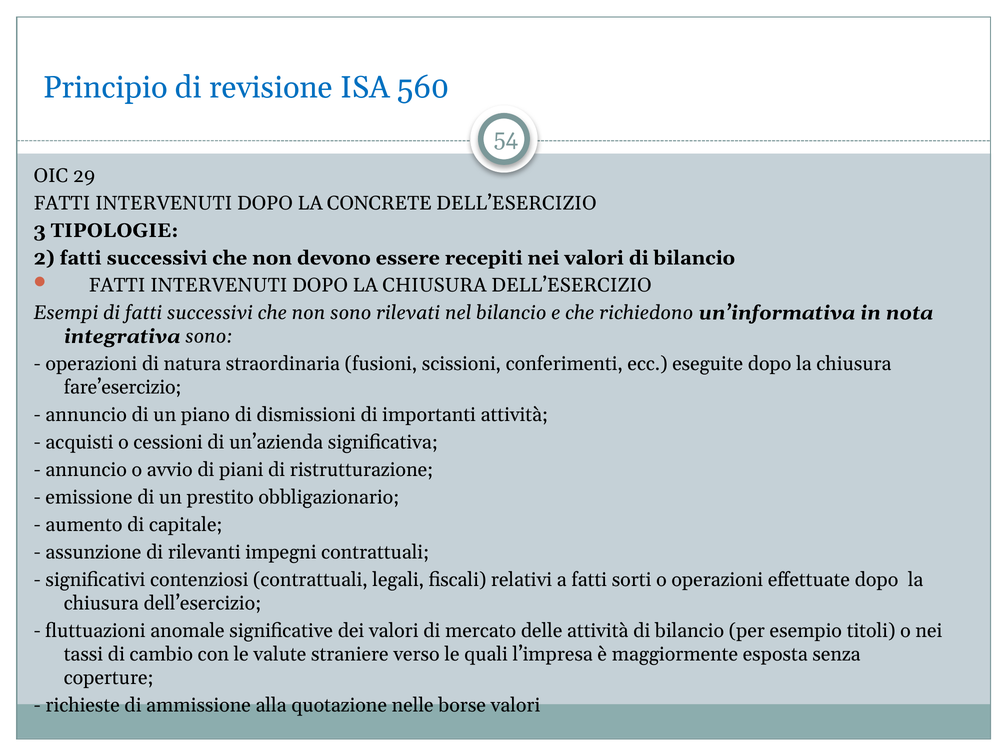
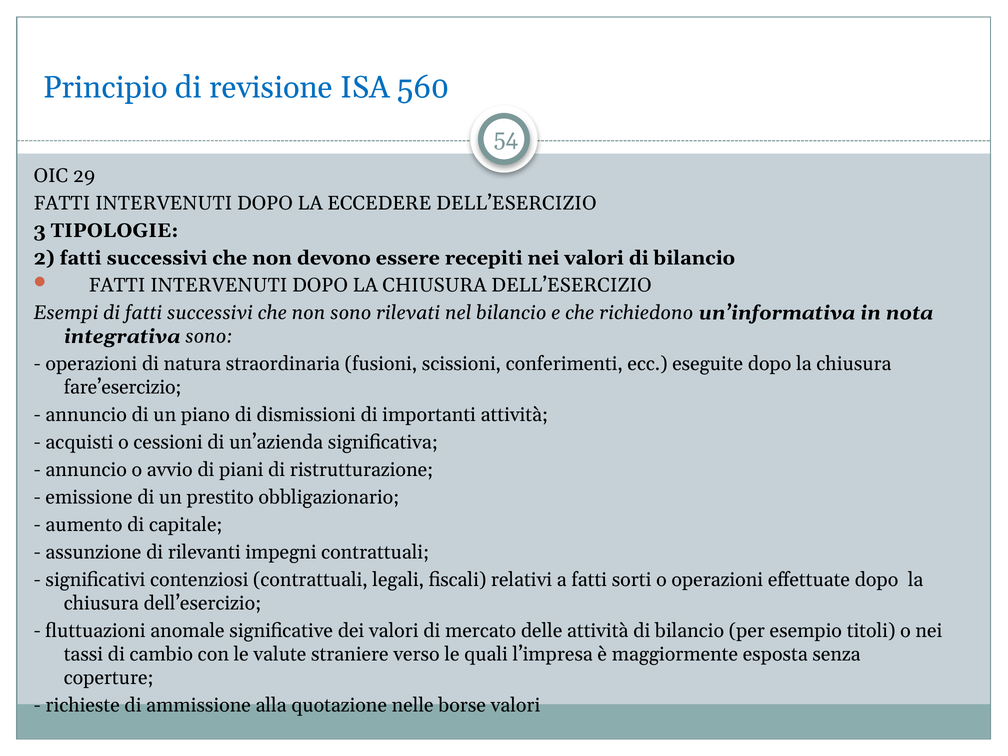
CONCRETE: CONCRETE -> ECCEDERE
